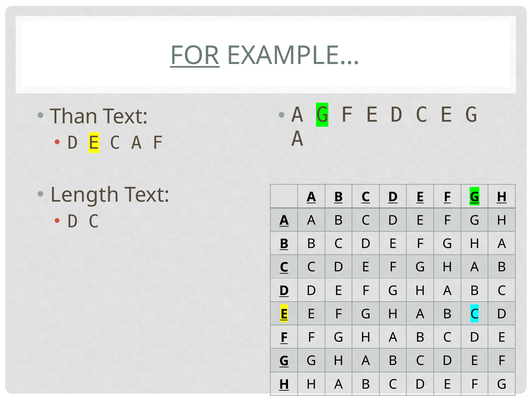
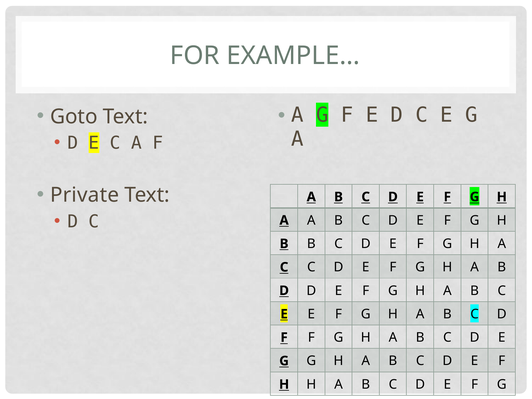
FOR underline: present -> none
Than: Than -> Goto
Length: Length -> Private
